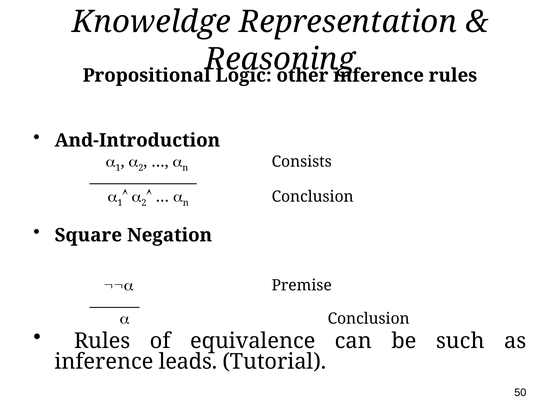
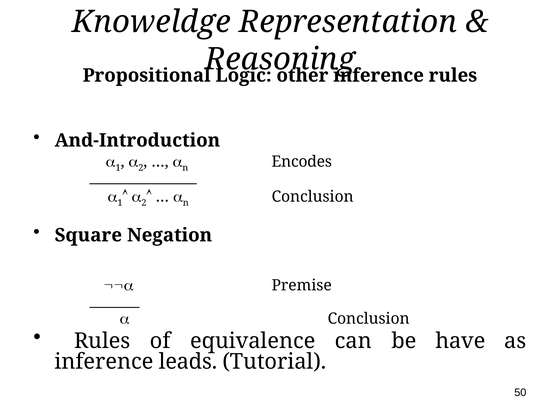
Consists: Consists -> Encodes
such: such -> have
